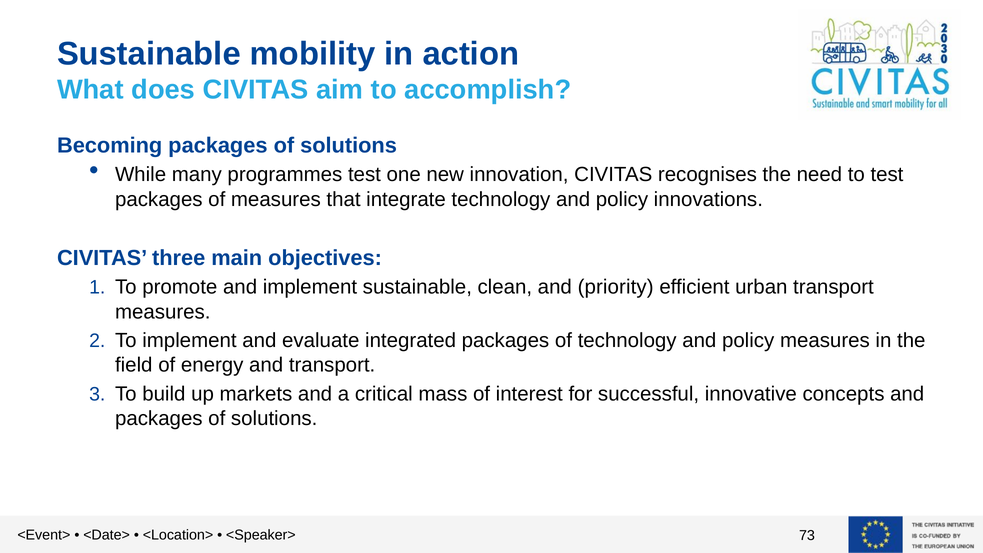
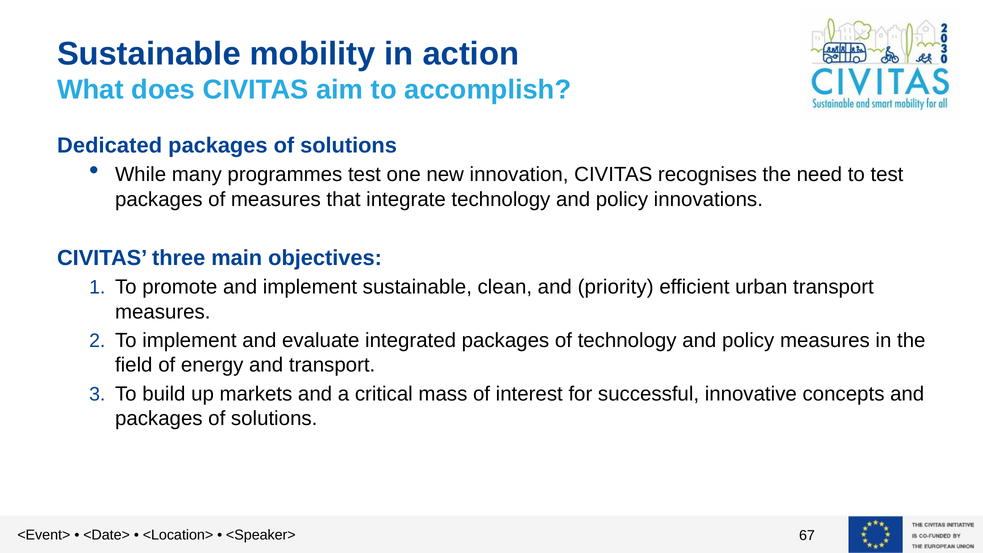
Becoming: Becoming -> Dedicated
73: 73 -> 67
